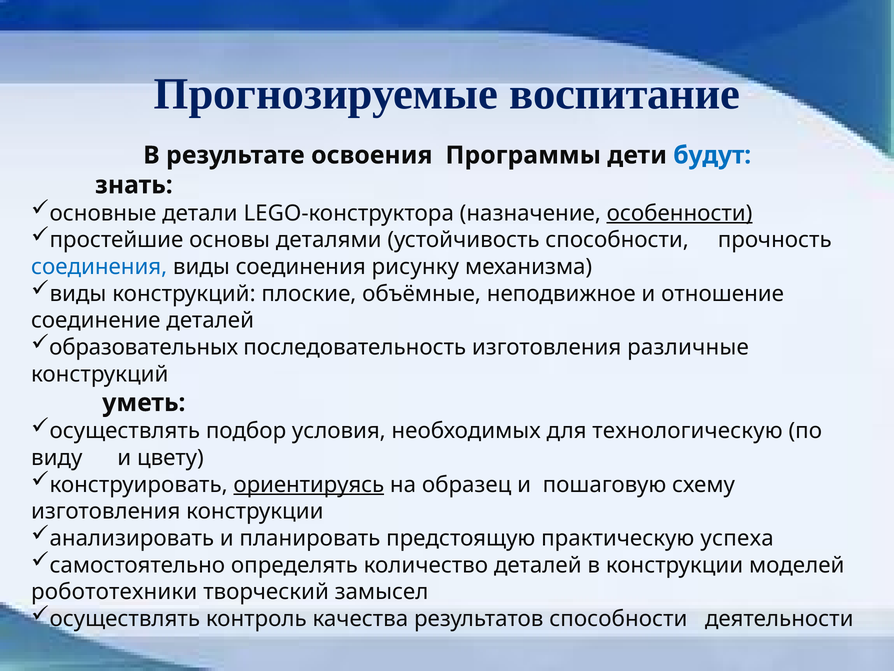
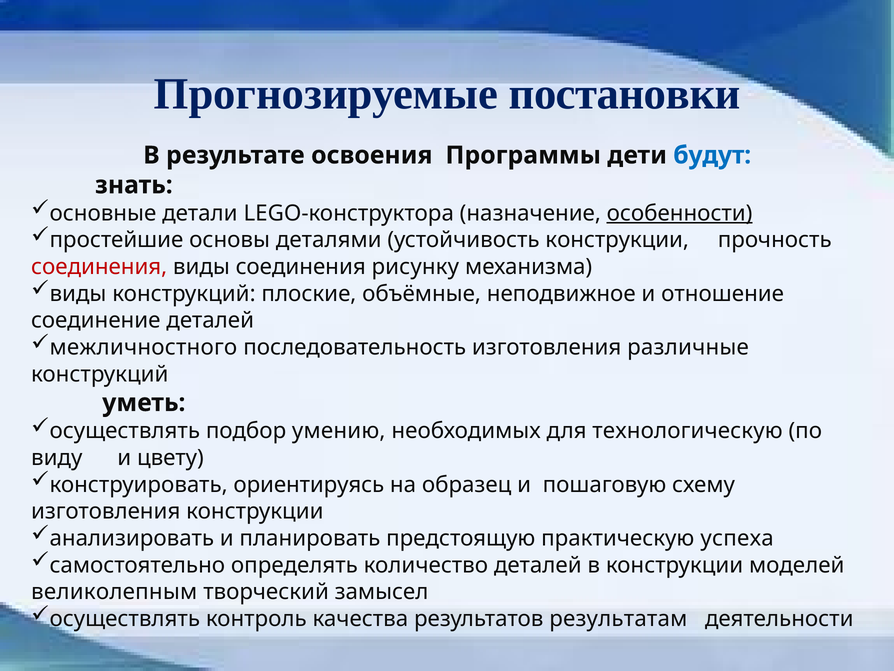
воспитание: воспитание -> постановки
устойчивость способности: способности -> конструкции
соединения at (99, 267) colour: blue -> red
образовательных: образовательных -> межличностного
условия: условия -> умению
ориентируясь underline: present -> none
робототехники: робототехники -> великолепным
результатов способности: способности -> результатам
